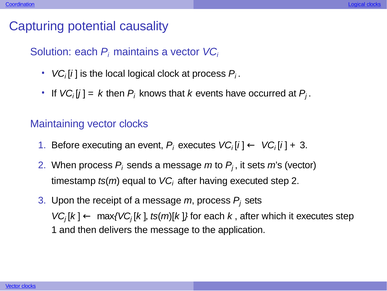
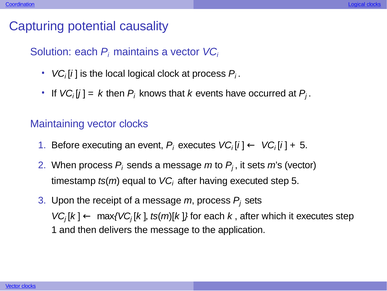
3 at (304, 145): 3 -> 5
step 2: 2 -> 5
